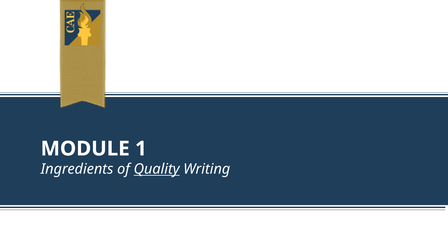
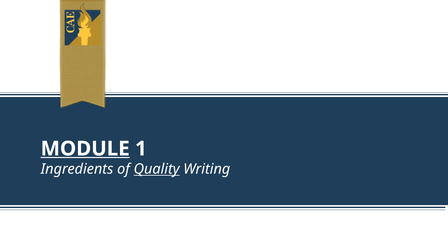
MODULE underline: none -> present
